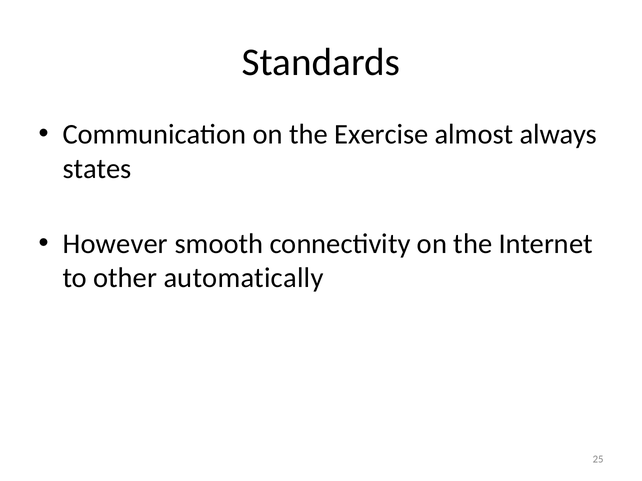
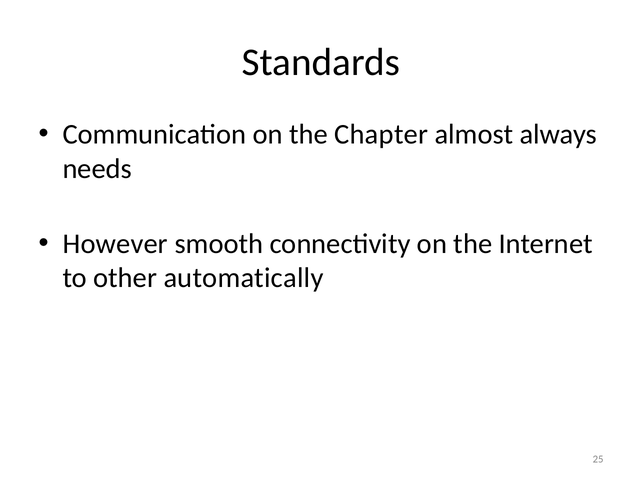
Exercise: Exercise -> Chapter
states: states -> needs
